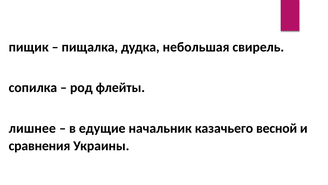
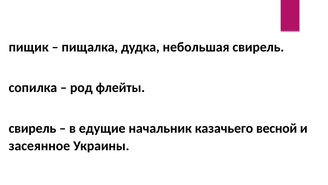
лишнее at (32, 128): лишнее -> свирель
сравнения: сравнения -> засеянное
